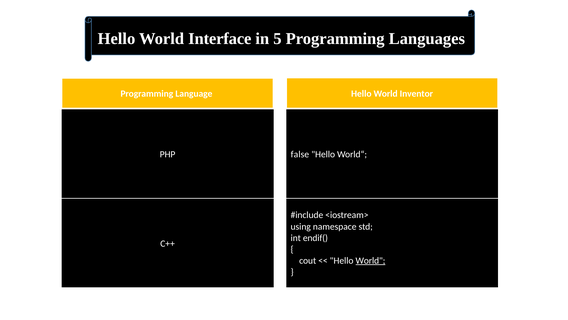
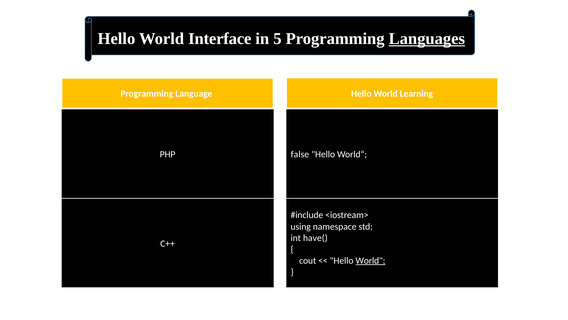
Languages underline: none -> present
Inventor: Inventor -> Learning
endif(: endif( -> have(
